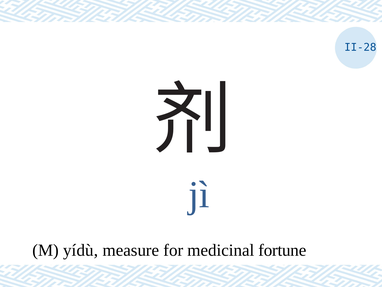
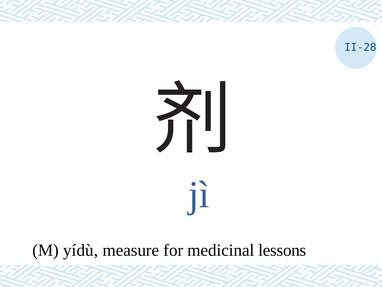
fortune: fortune -> lessons
